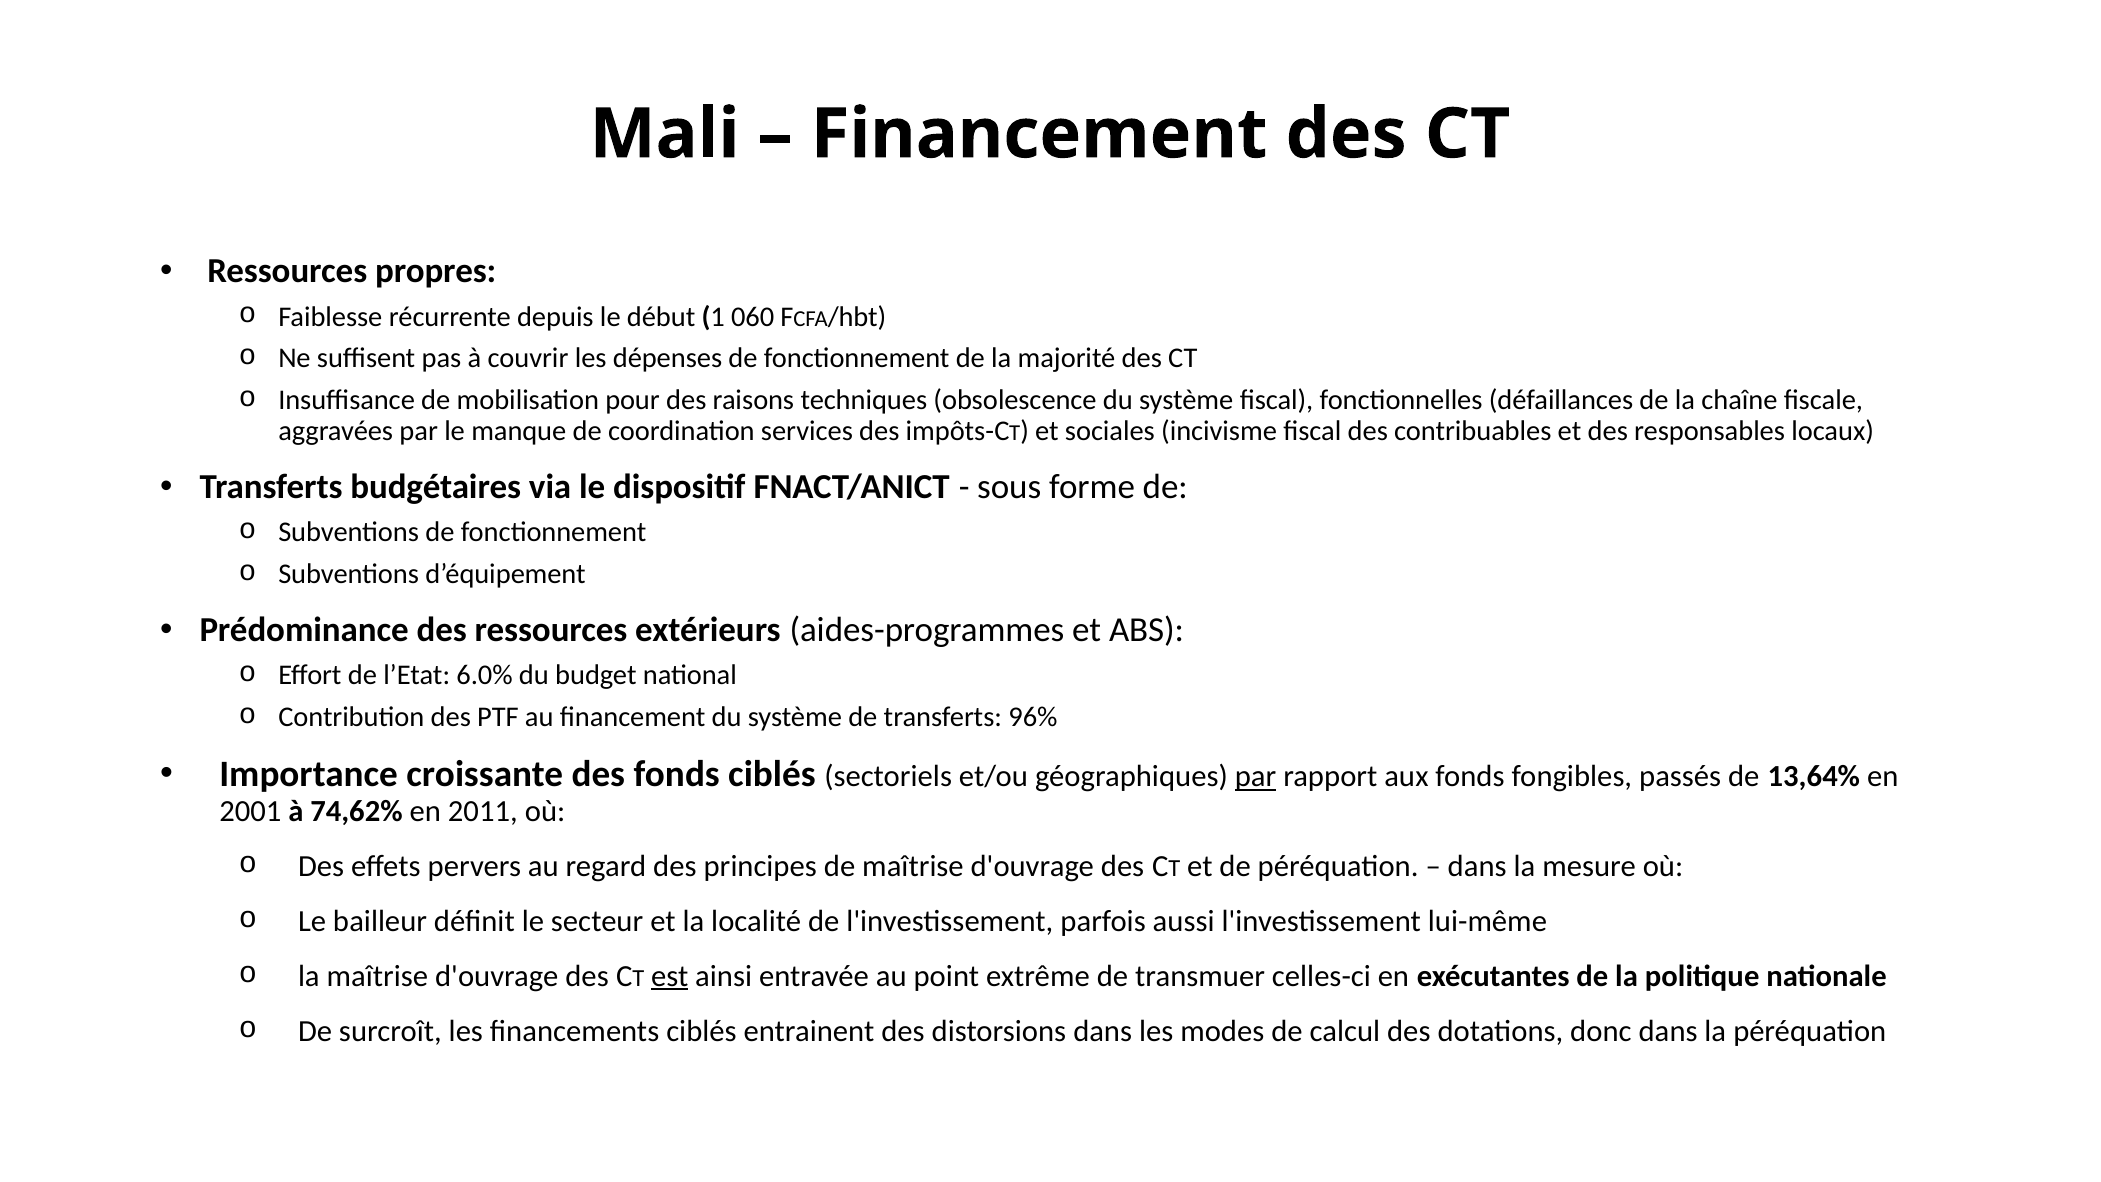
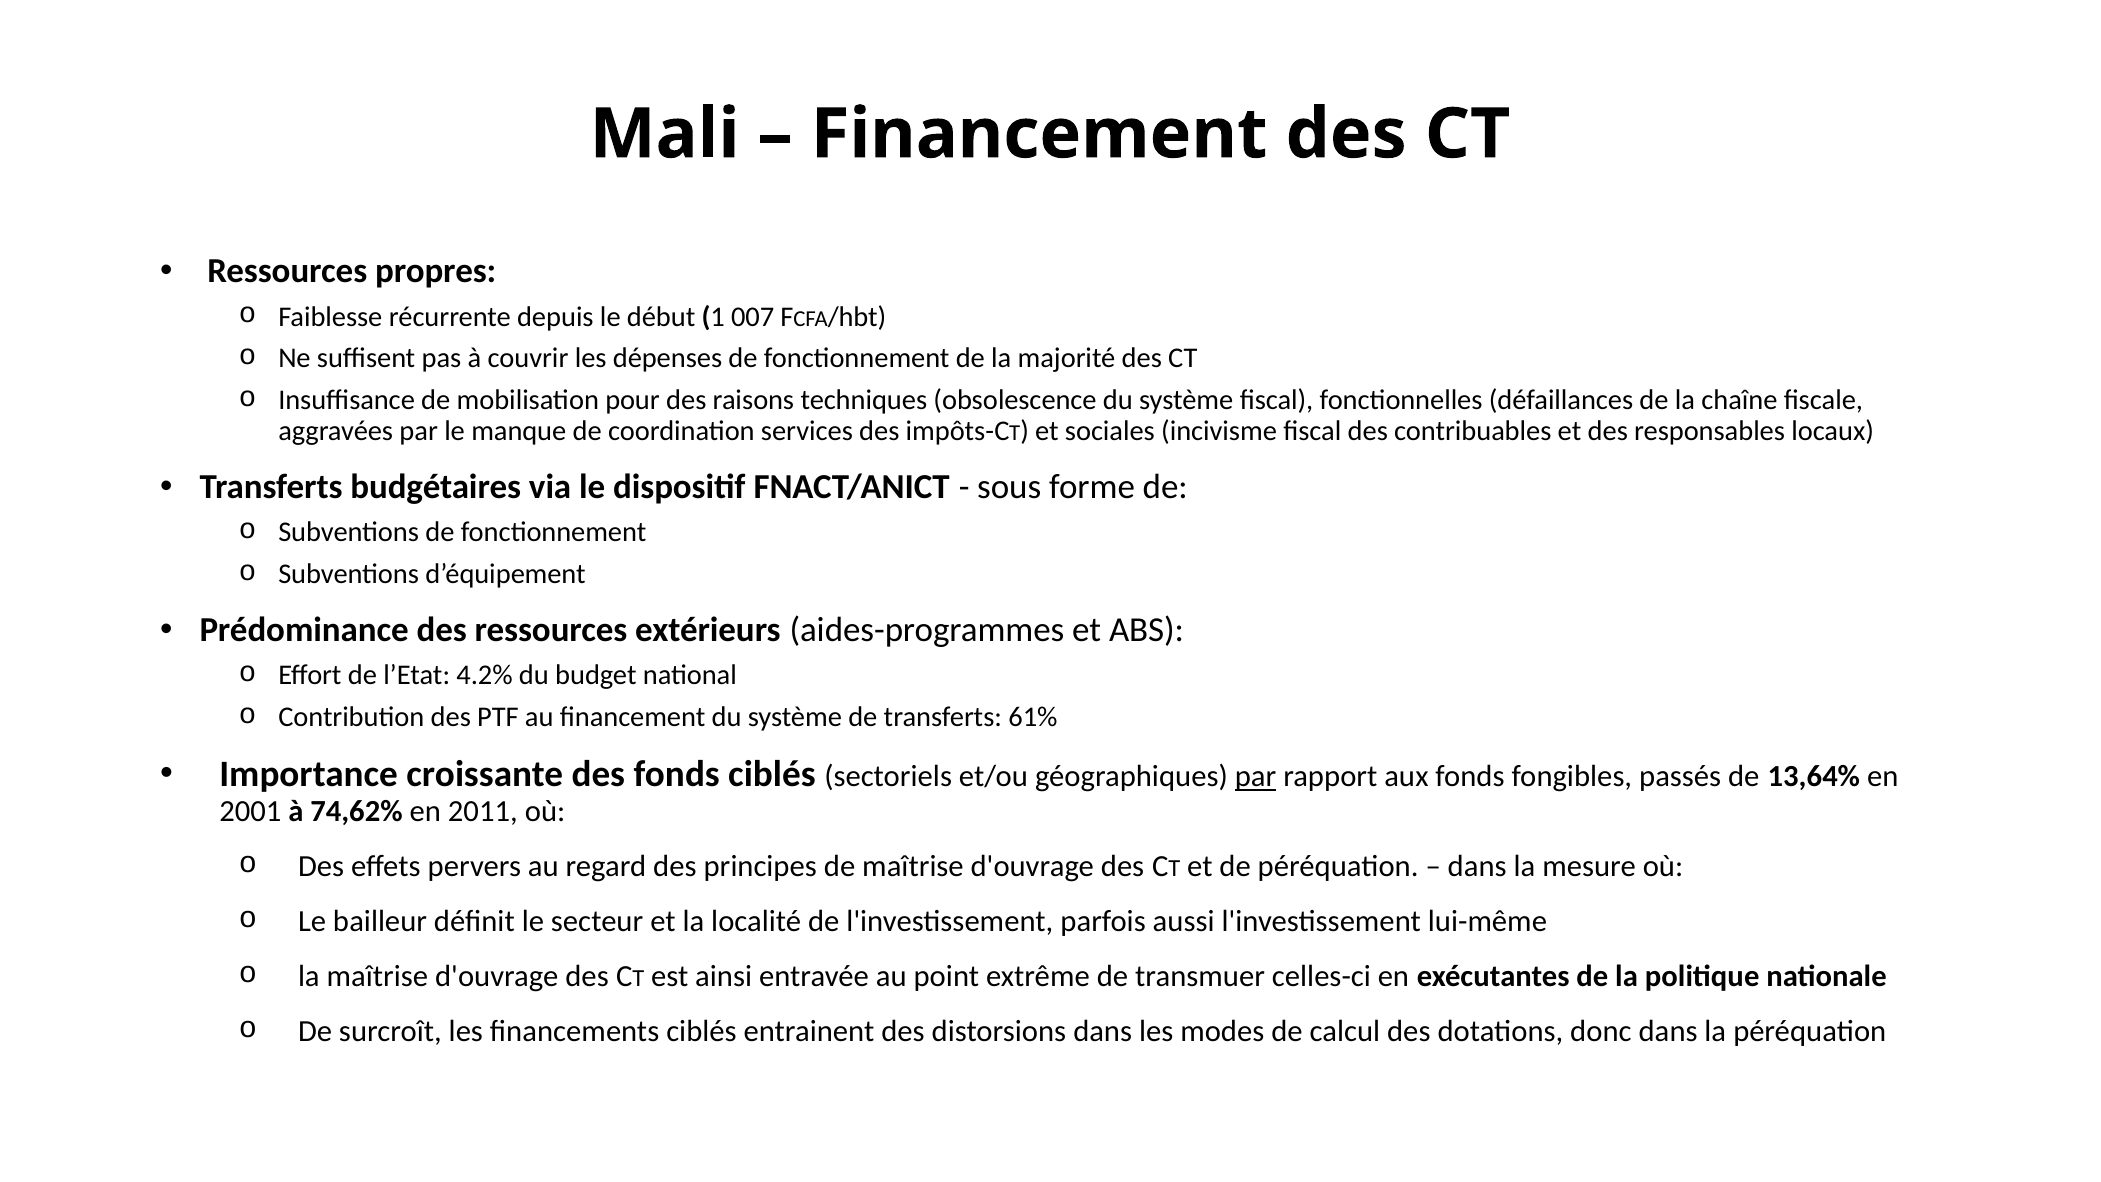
060: 060 -> 007
6.0%: 6.0% -> 4.2%
96%: 96% -> 61%
est underline: present -> none
